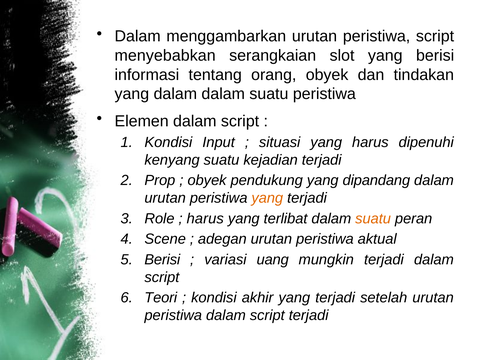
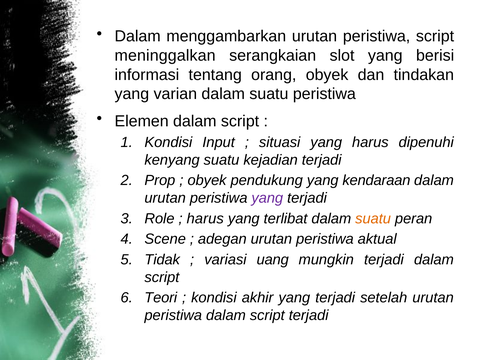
menyebabkan: menyebabkan -> meninggalkan
yang dalam: dalam -> varian
dipandang: dipandang -> kendaraan
yang at (267, 198) colour: orange -> purple
Berisi at (162, 259): Berisi -> Tidak
